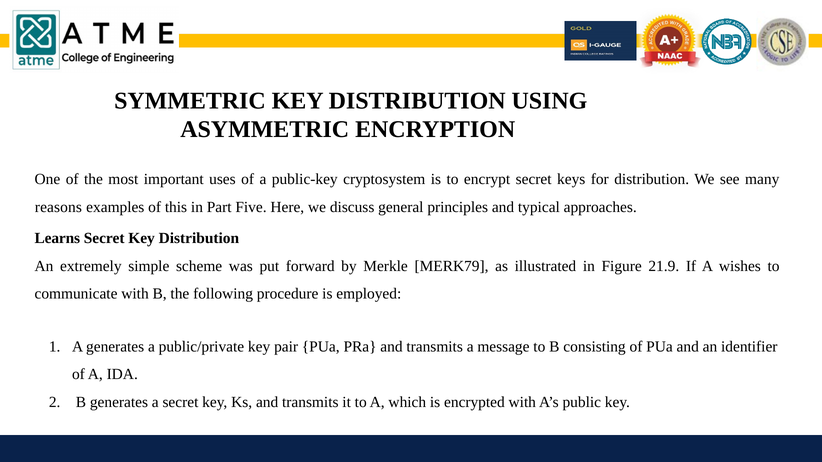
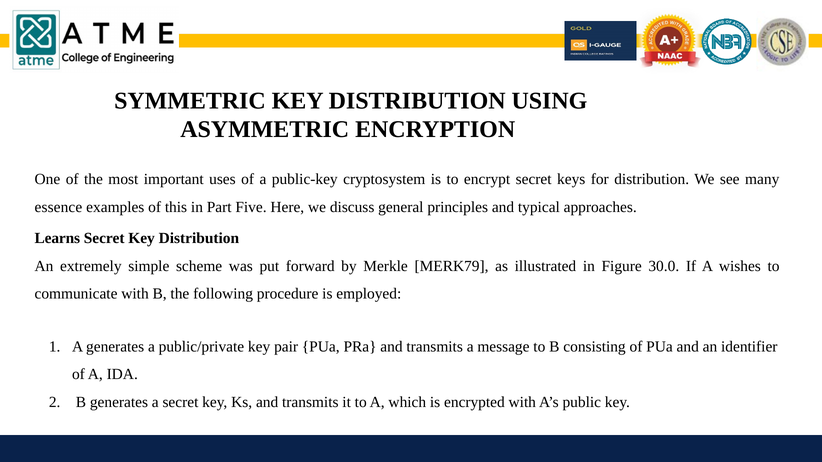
reasons: reasons -> essence
21.9: 21.9 -> 30.0
